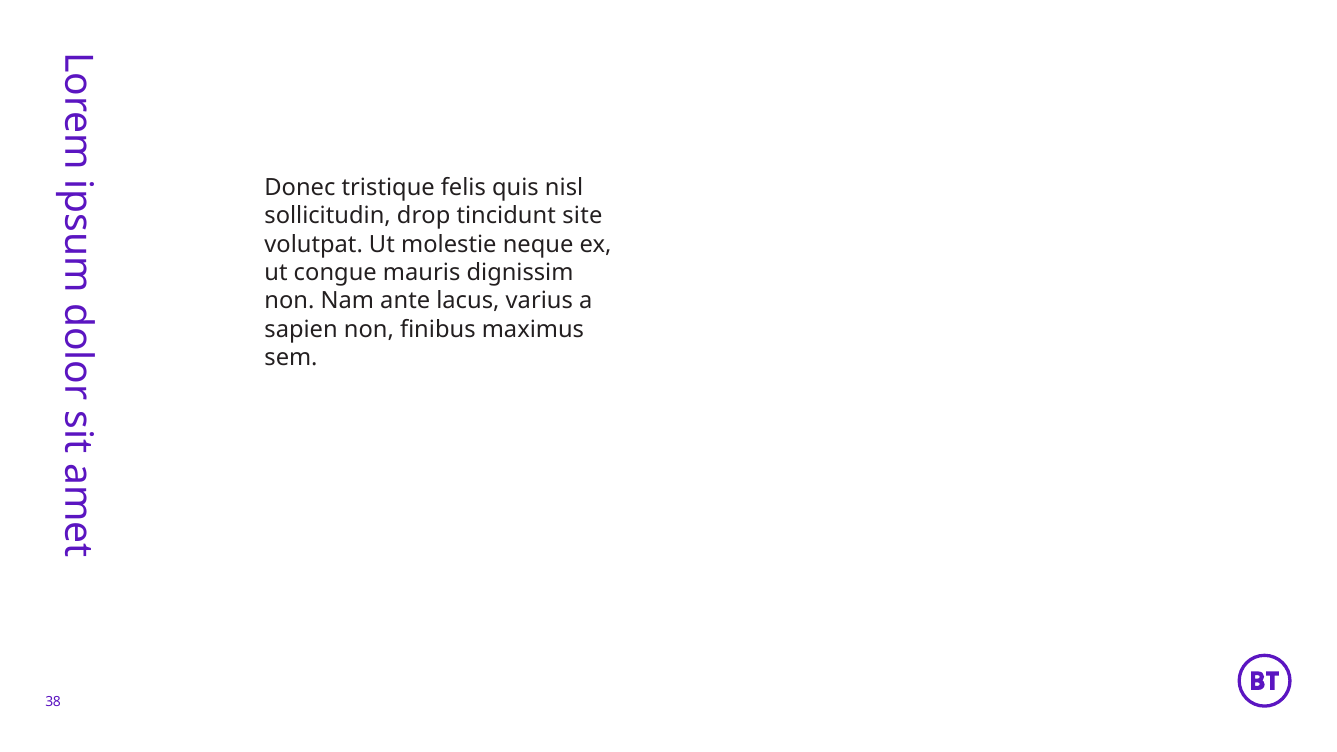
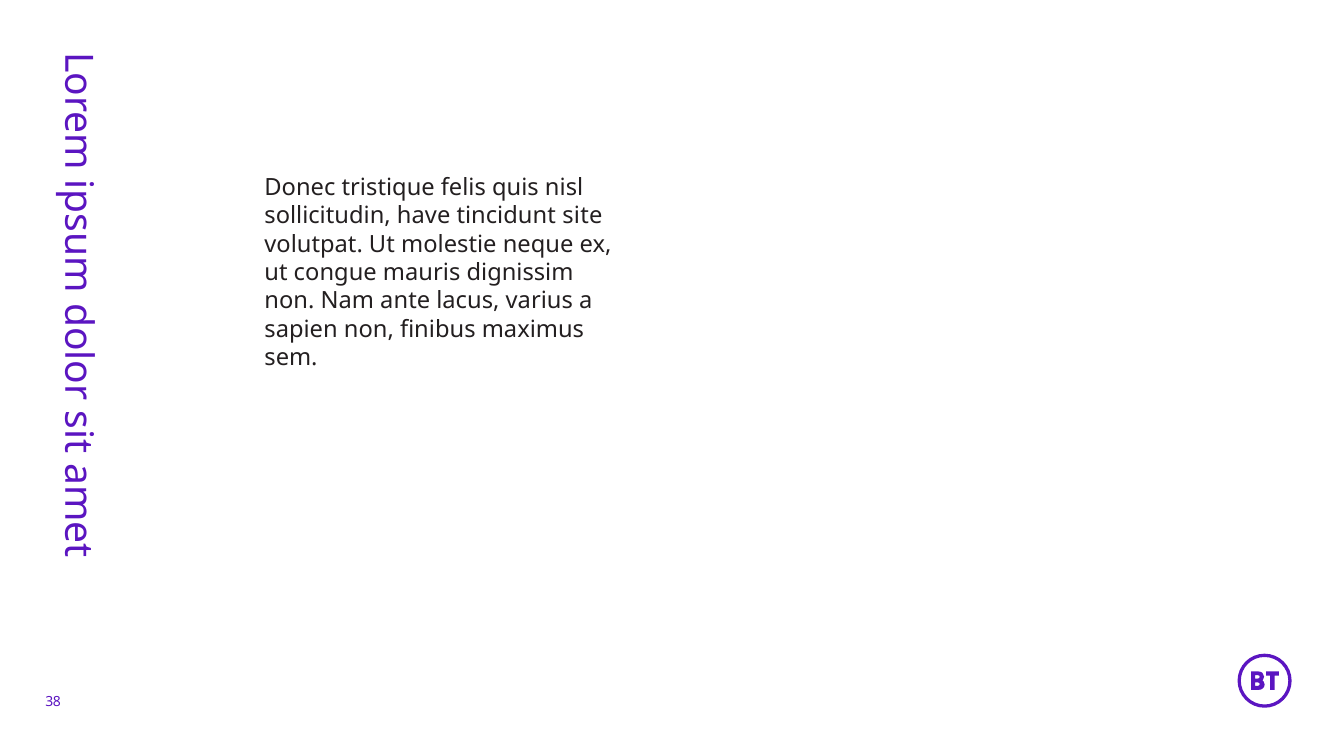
drop: drop -> have
